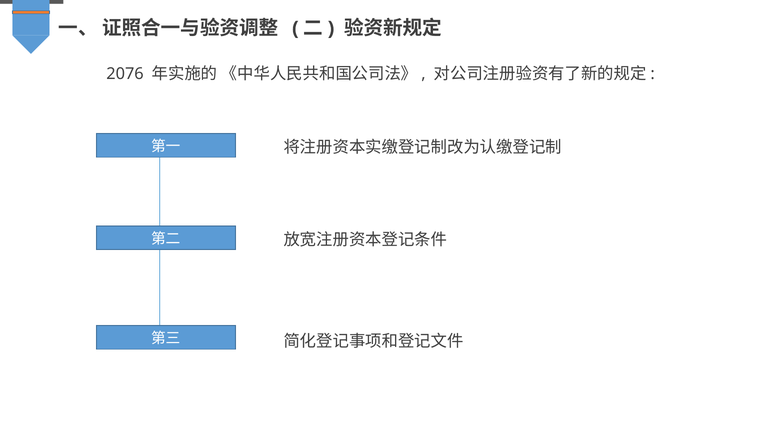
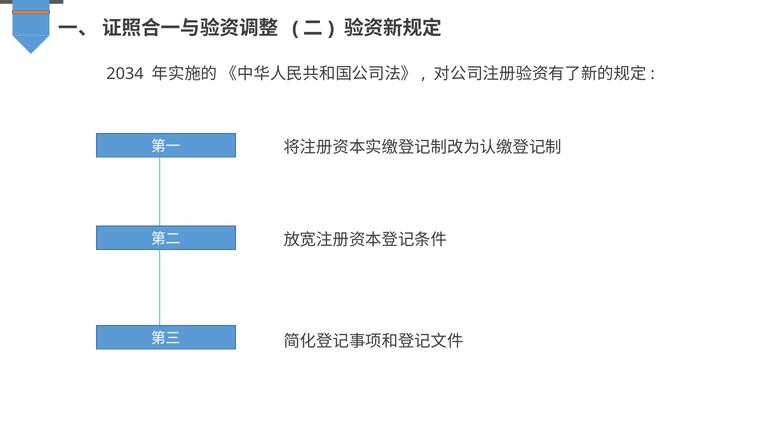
2076: 2076 -> 2034
